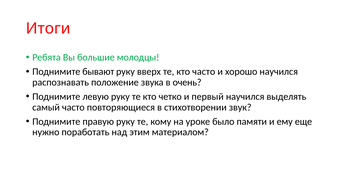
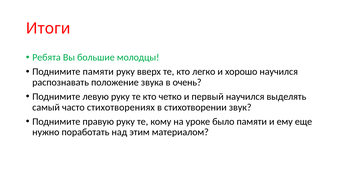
Поднимите бывают: бывают -> памяти
кто часто: часто -> легко
повторяющиеся: повторяющиеся -> стихотворениях
